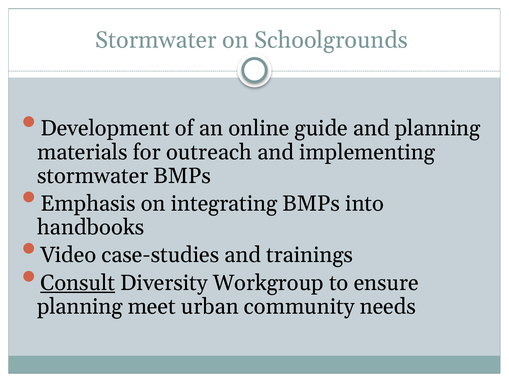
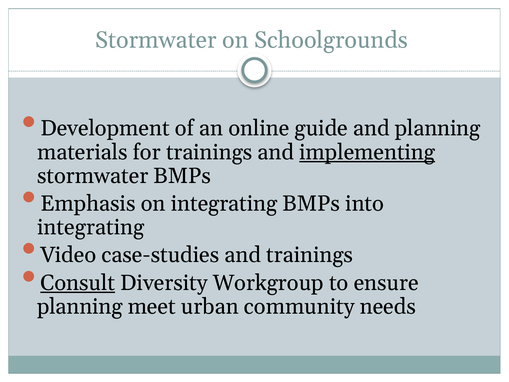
for outreach: outreach -> trainings
implementing underline: none -> present
handbooks at (91, 227): handbooks -> integrating
